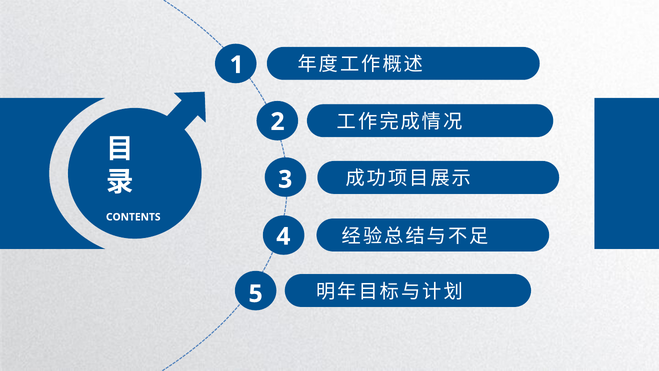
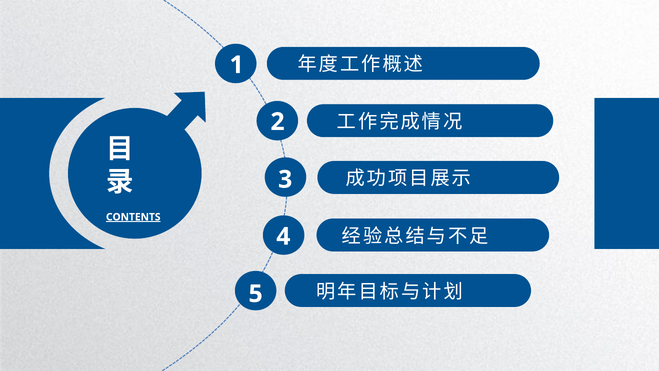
CONTENTS underline: none -> present
